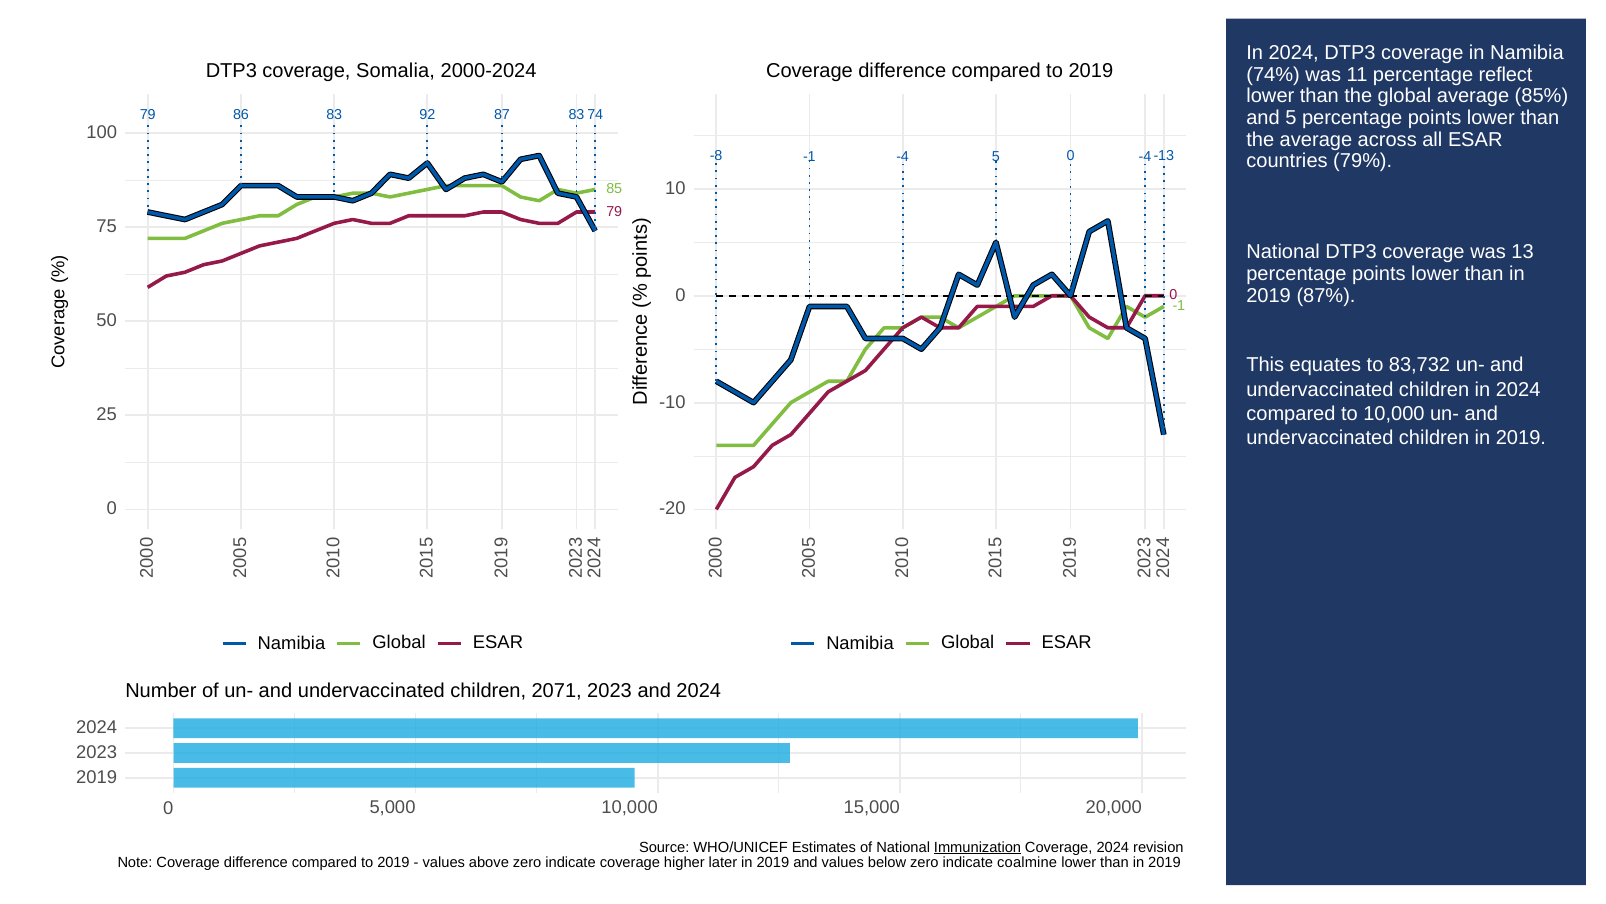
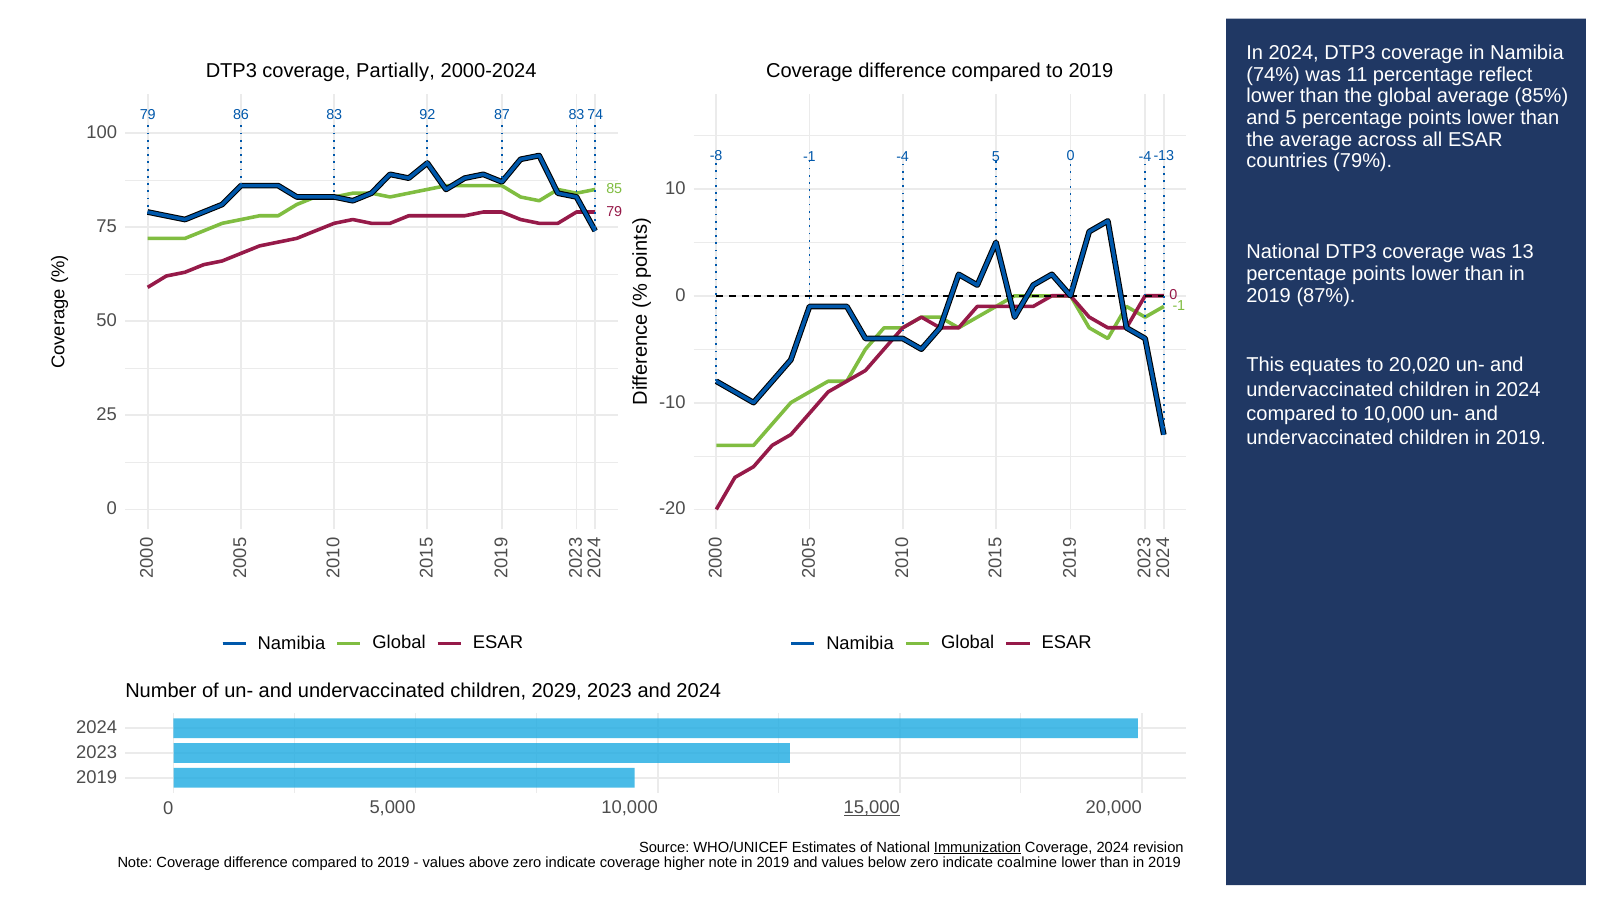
Somalia: Somalia -> Partially
83,732: 83,732 -> 20,020
2071: 2071 -> 2029
15,000 underline: none -> present
higher later: later -> note
